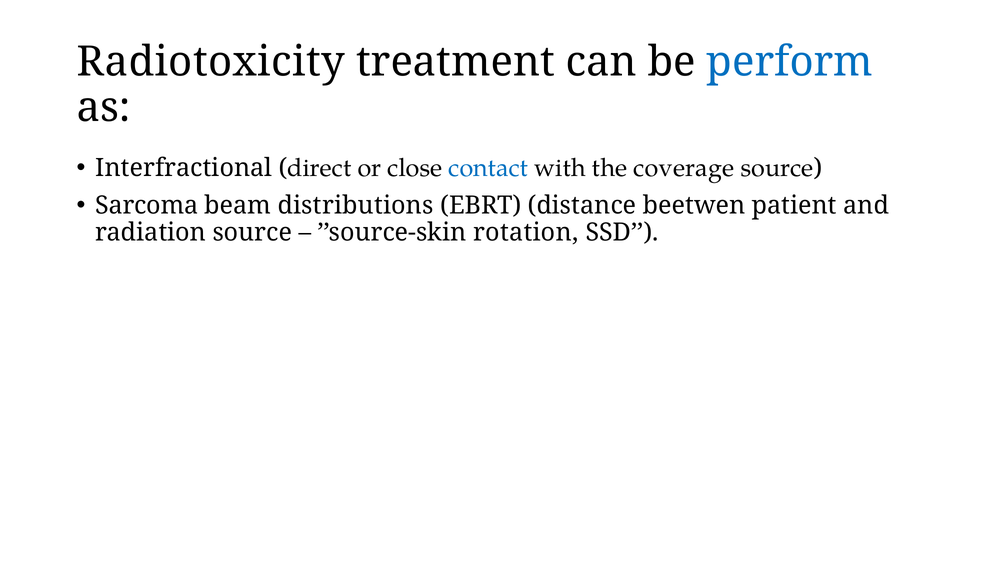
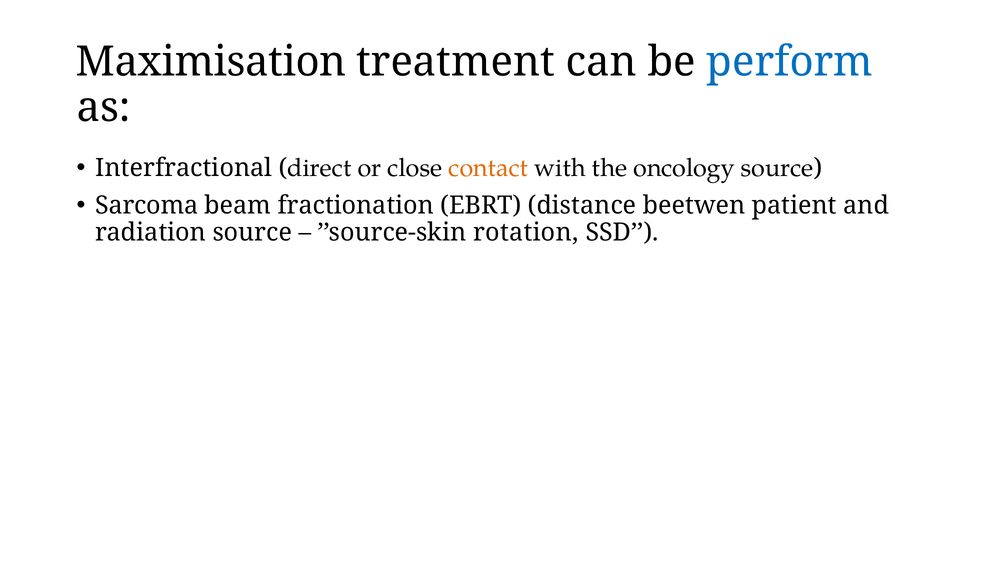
Radiotoxicity: Radiotoxicity -> Maximisation
contact colour: blue -> orange
coverage: coverage -> oncology
distributions: distributions -> fractionation
